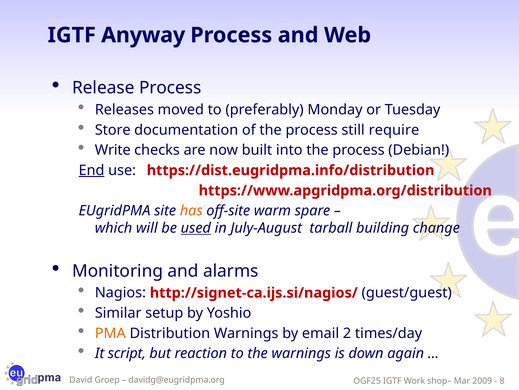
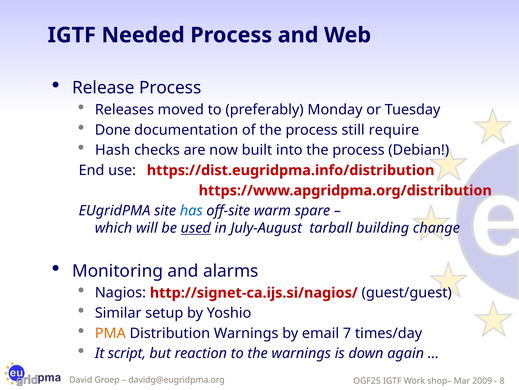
Anyway: Anyway -> Needed
Store: Store -> Done
Write: Write -> Hash
End underline: present -> none
has colour: orange -> blue
2: 2 -> 7
